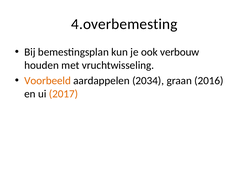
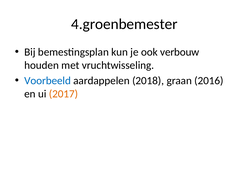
4.overbemesting: 4.overbemesting -> 4.groenbemester
Voorbeeld colour: orange -> blue
2034: 2034 -> 2018
